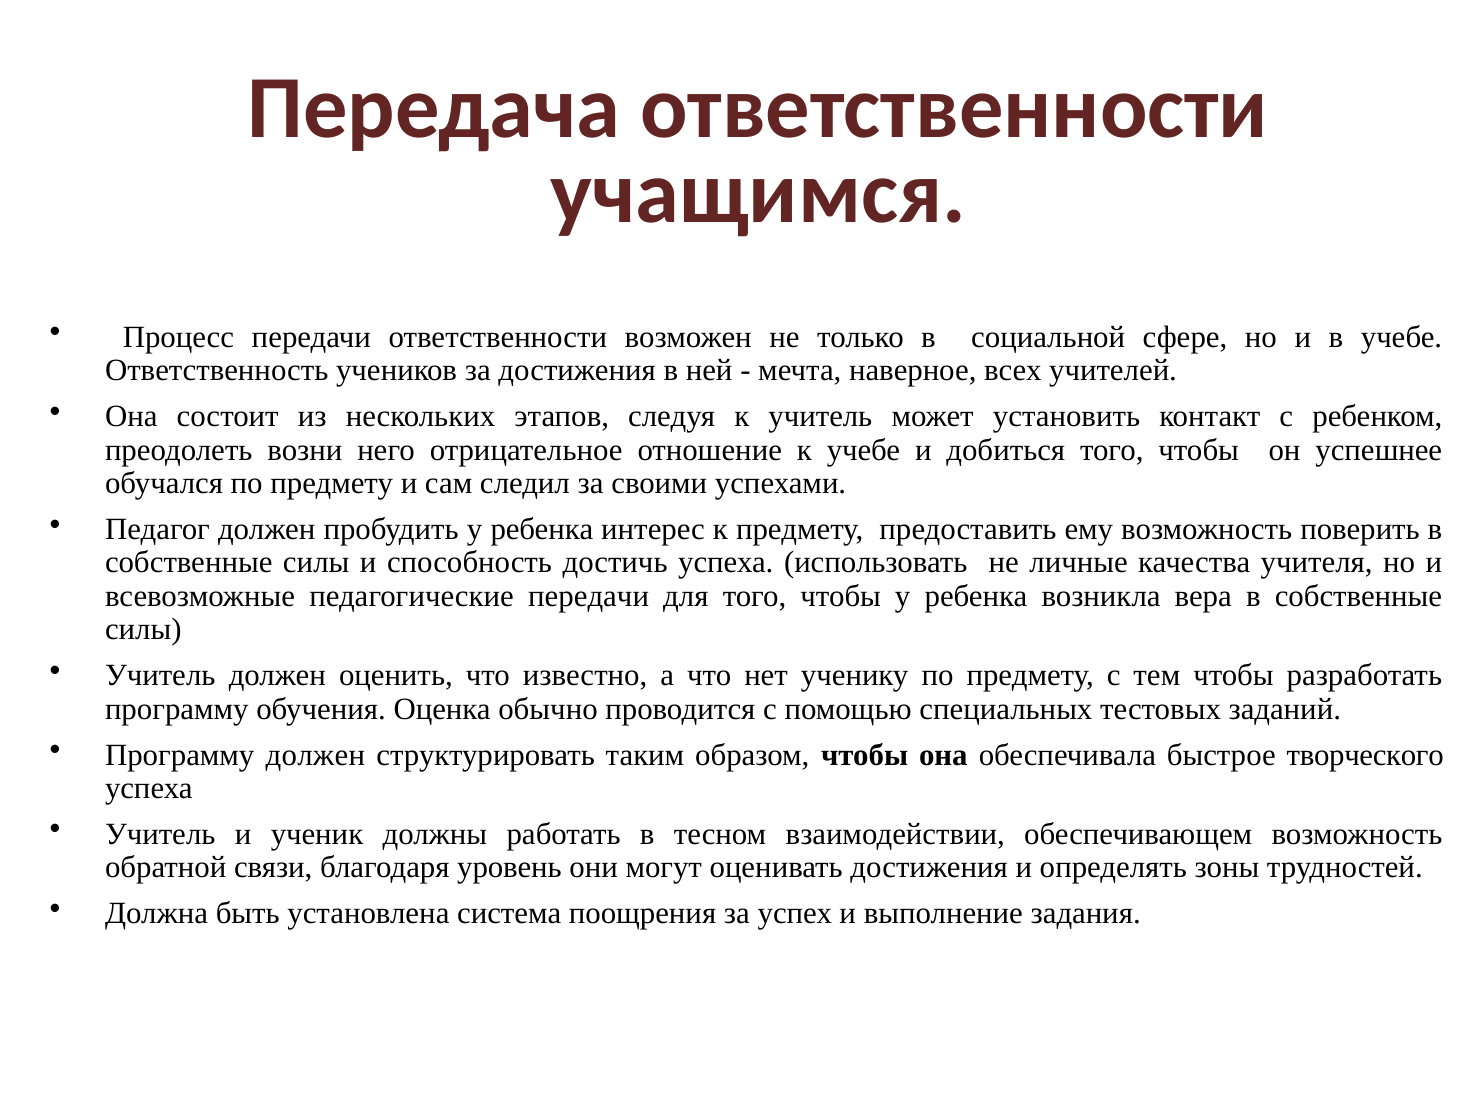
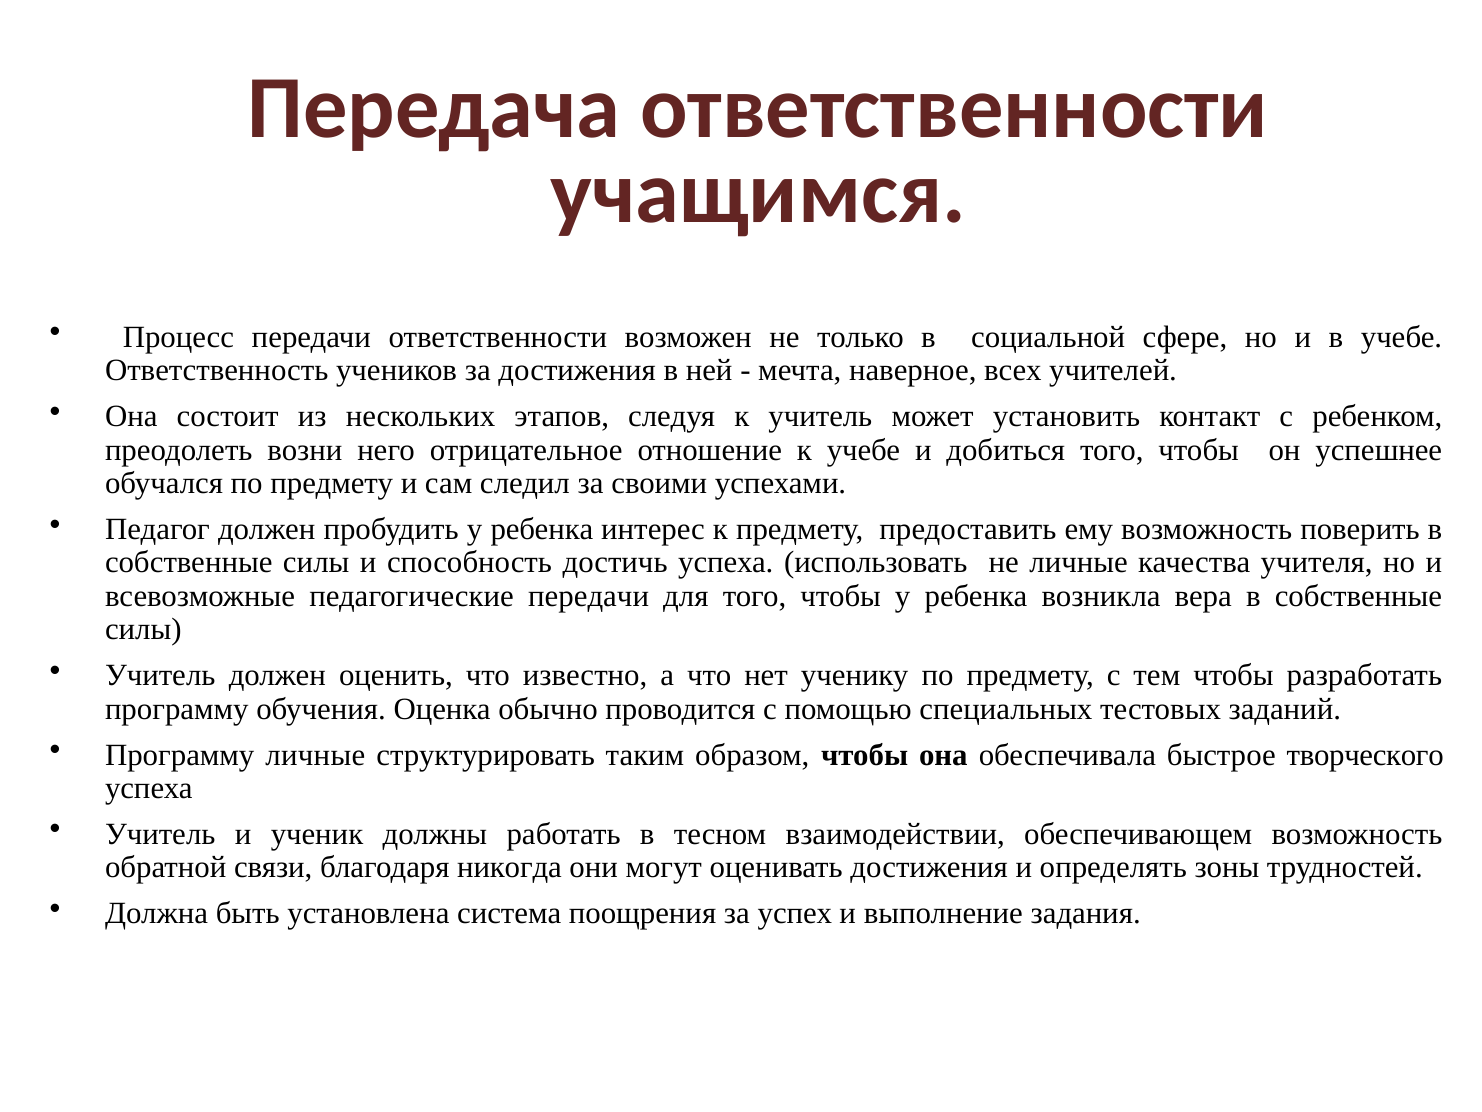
Программу должен: должен -> личные
уровень: уровень -> никогда
